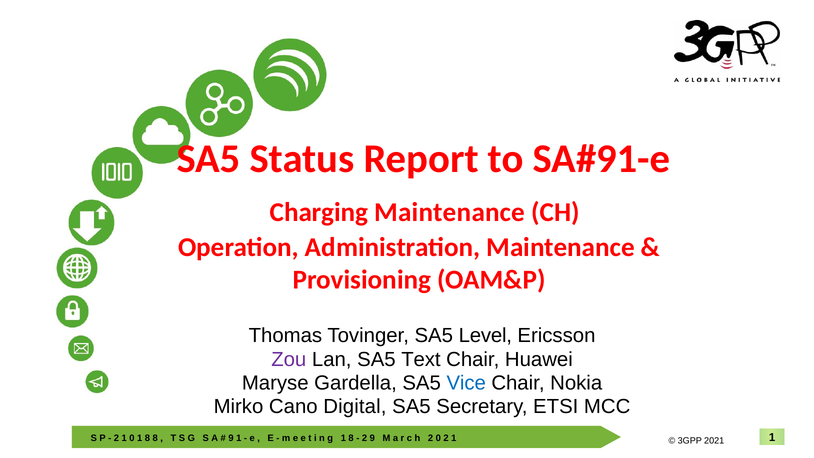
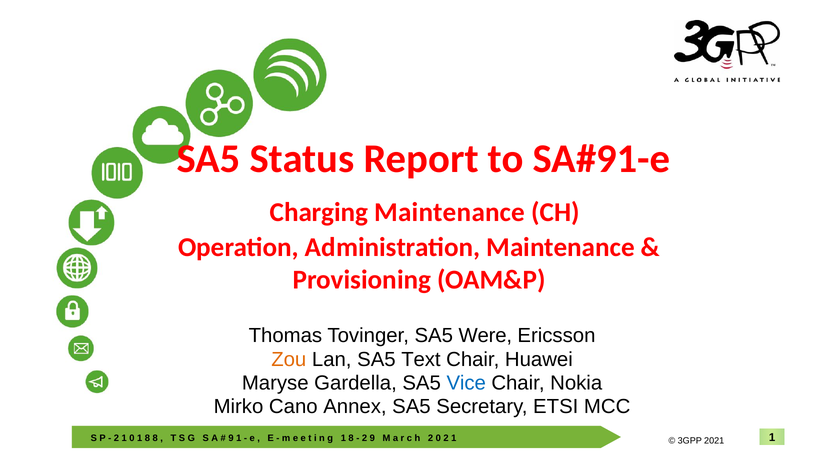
Level: Level -> Were
Zou colour: purple -> orange
Digital: Digital -> Annex
